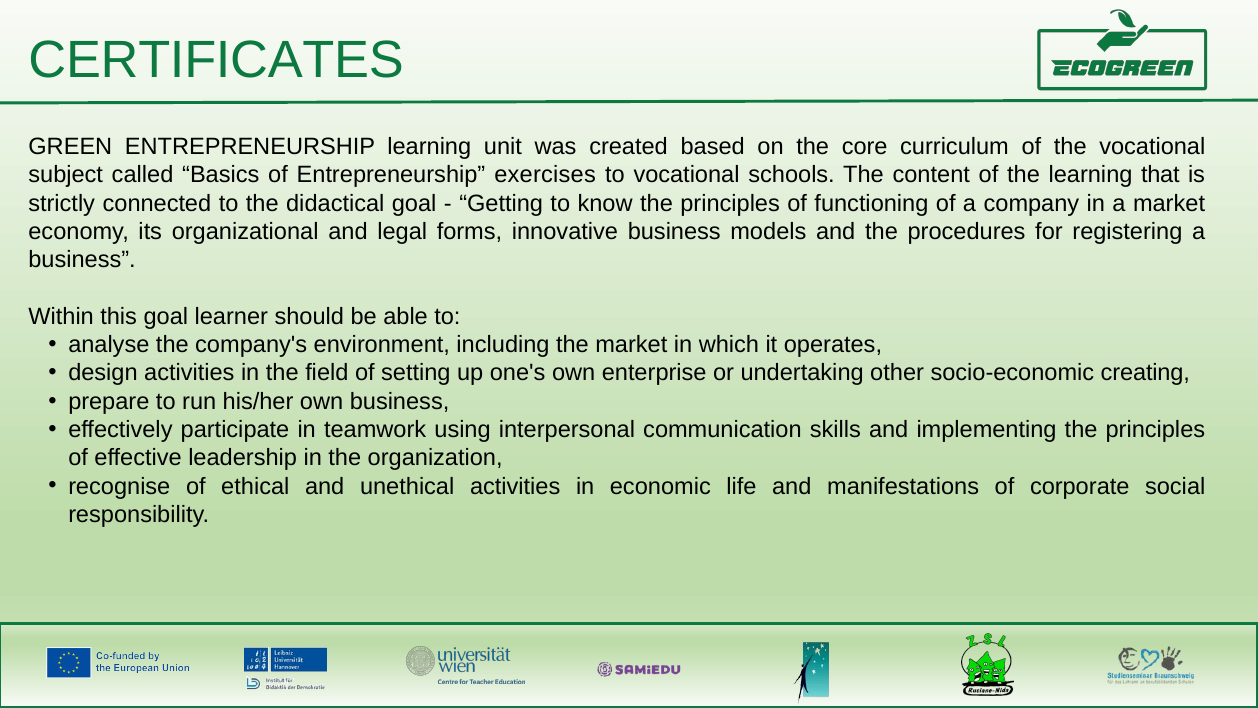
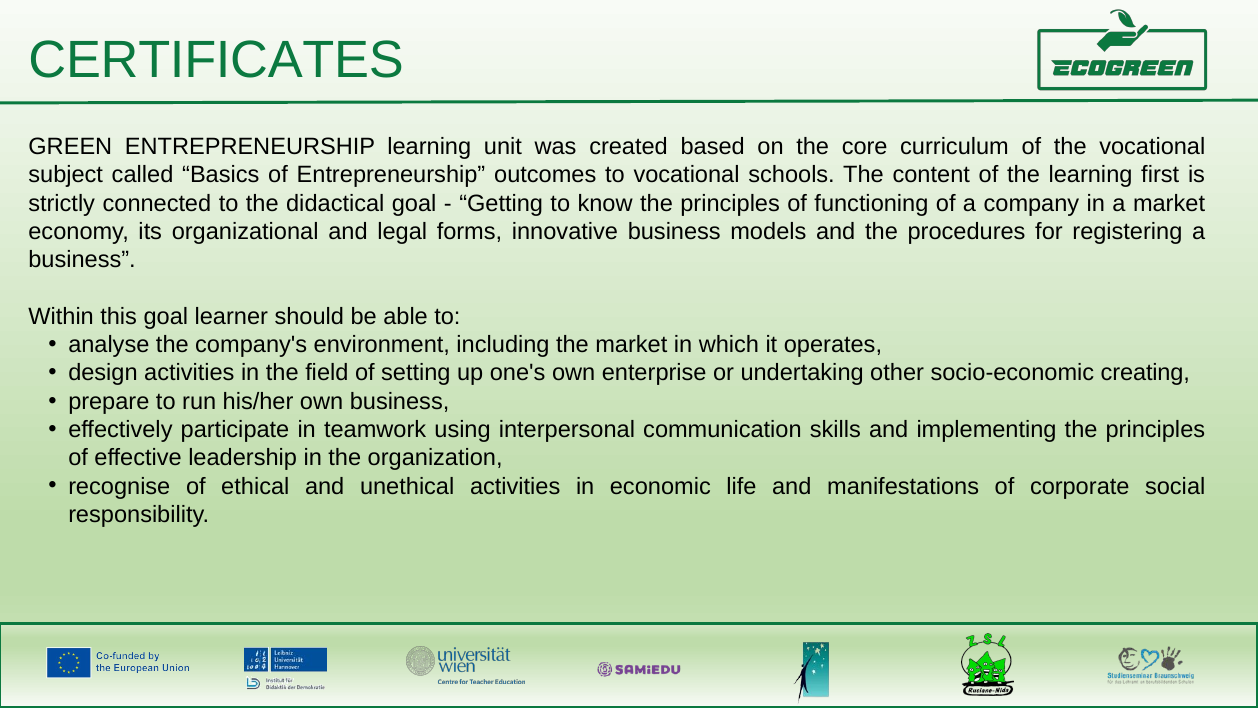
exercises: exercises -> outcomes
that: that -> first
